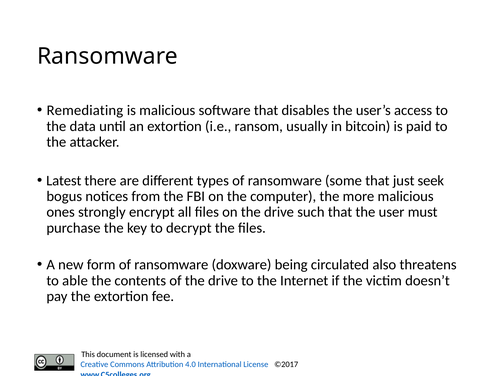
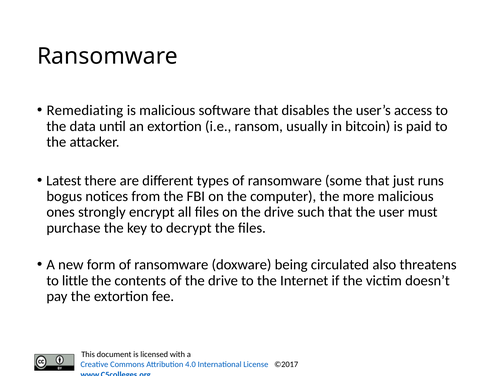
seek: seek -> runs
able: able -> little
